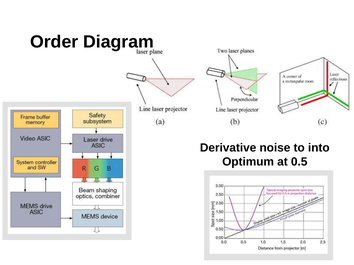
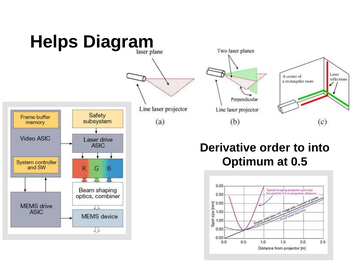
Order: Order -> Helps
noise: noise -> order
